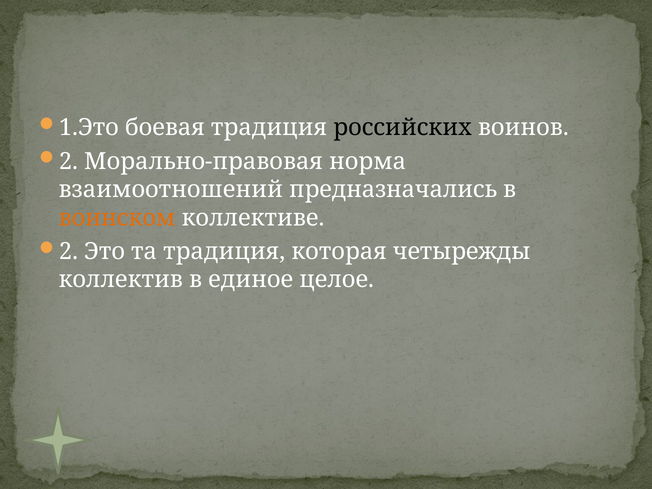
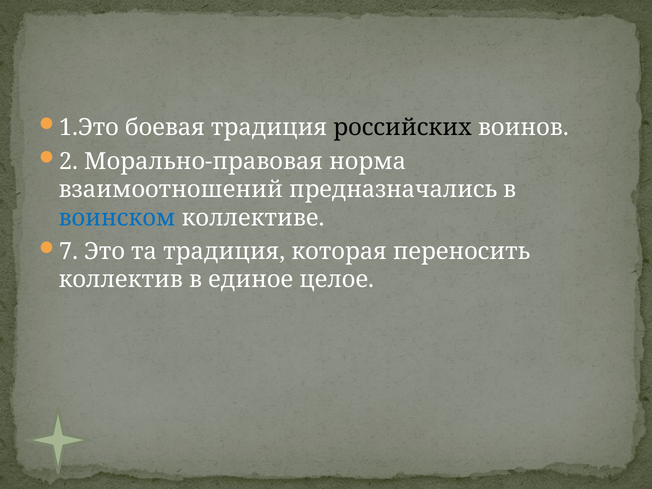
воинском colour: orange -> blue
2 at (69, 251): 2 -> 7
четырежды: четырежды -> переносить
